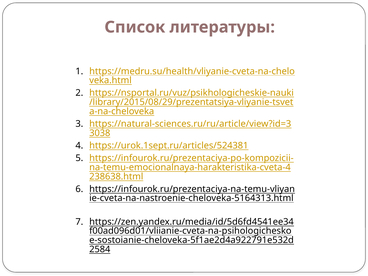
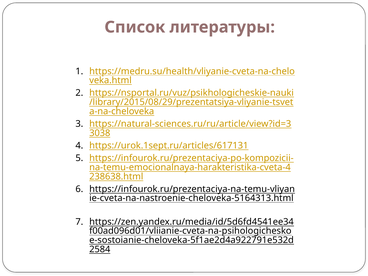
https://urok.1sept.ru/articles/524381: https://urok.1sept.ru/articles/524381 -> https://urok.1sept.ru/articles/617131
